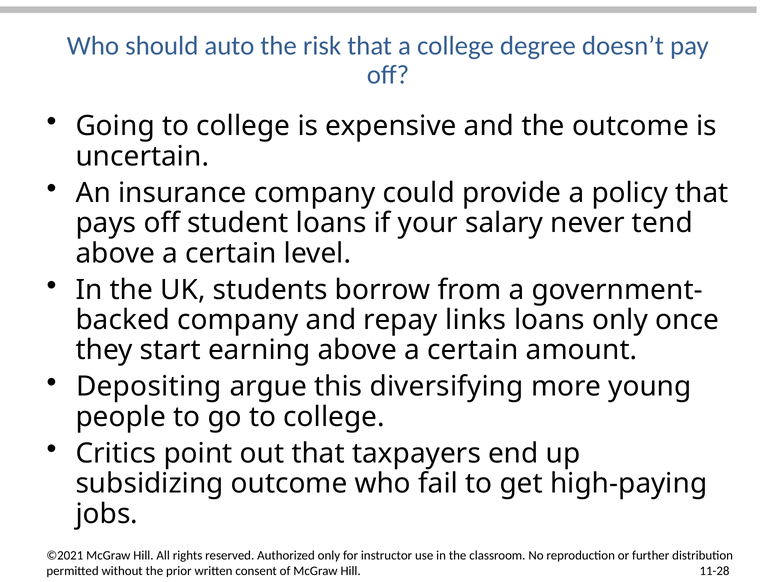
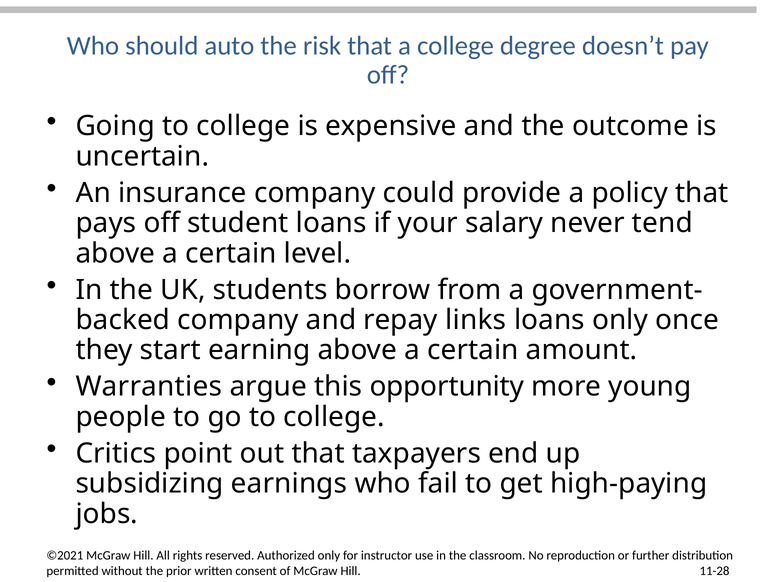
Depositing: Depositing -> Warranties
diversifying: diversifying -> opportunity
subsidizing outcome: outcome -> earnings
